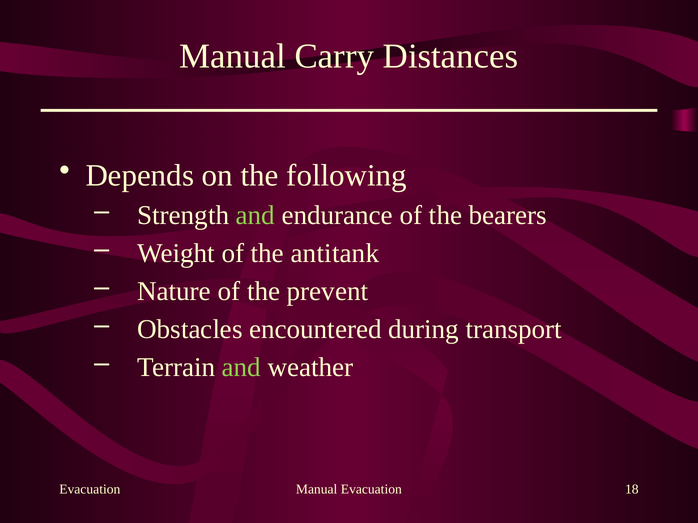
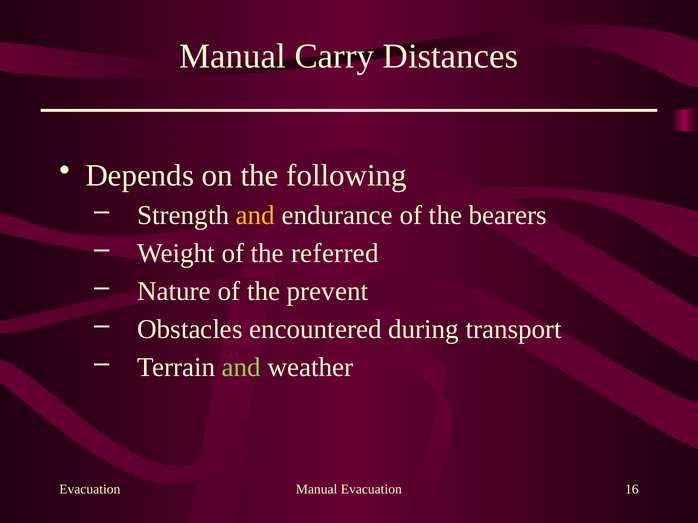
and at (255, 216) colour: light green -> yellow
antitank: antitank -> referred
18: 18 -> 16
